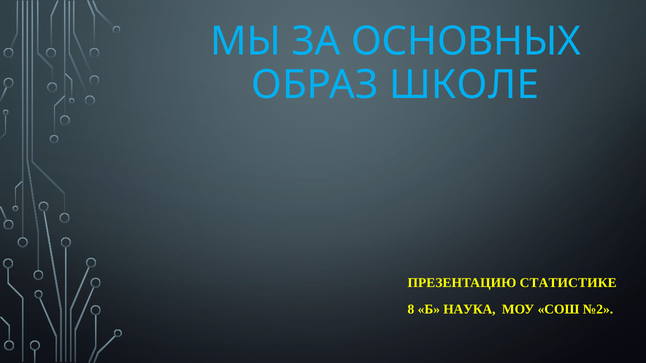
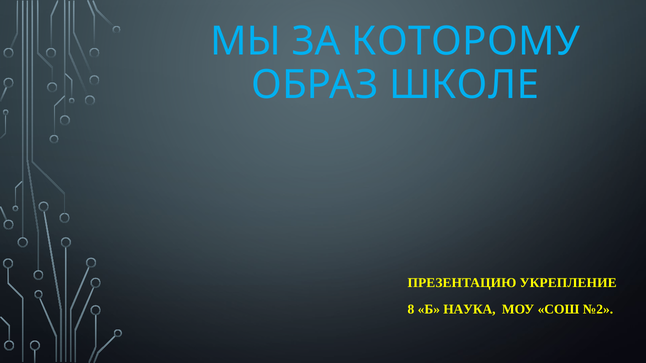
ОСНОВНЫХ: ОСНОВНЫХ -> КОТОРОМУ
СТАТИСТИКЕ: СТАТИСТИКЕ -> УКРЕПЛЕНИЕ
